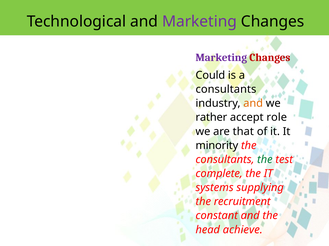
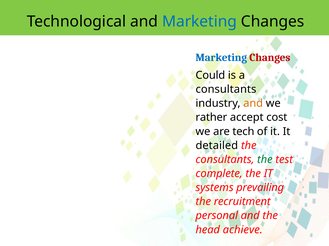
Marketing at (200, 22) colour: purple -> blue
Marketing at (221, 58) colour: purple -> blue
role: role -> cost
that: that -> tech
minority: minority -> detailed
supplying: supplying -> prevailing
constant: constant -> personal
